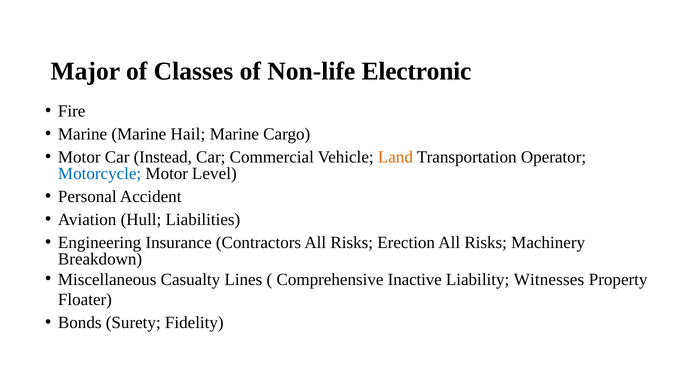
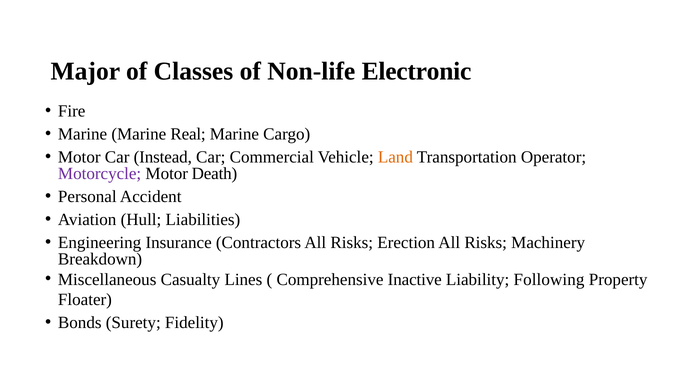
Hail: Hail -> Real
Motorcycle colour: blue -> purple
Level: Level -> Death
Witnesses: Witnesses -> Following
